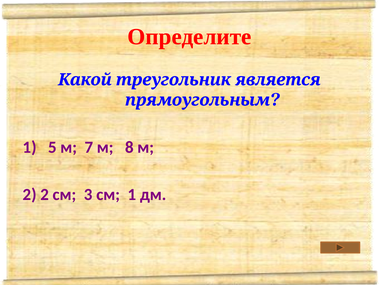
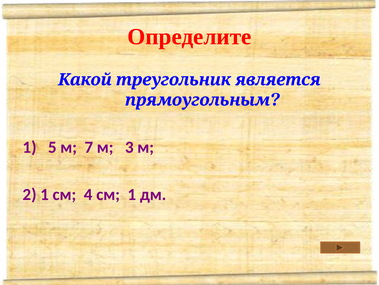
8: 8 -> 3
2 2: 2 -> 1
3: 3 -> 4
